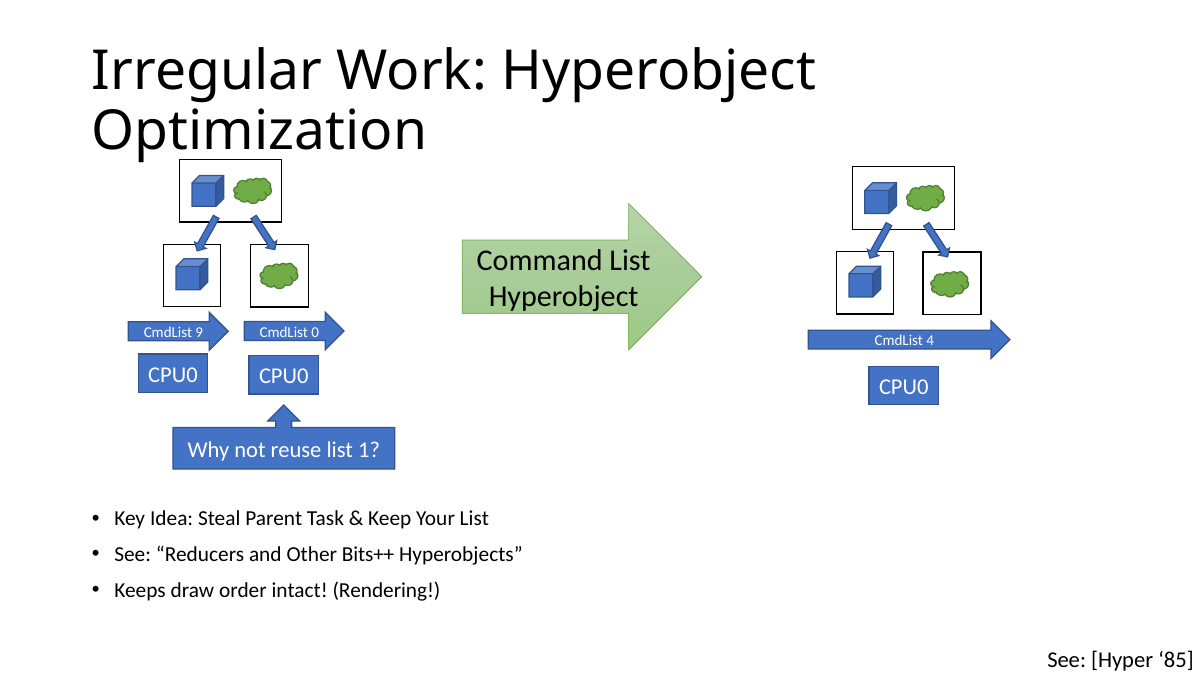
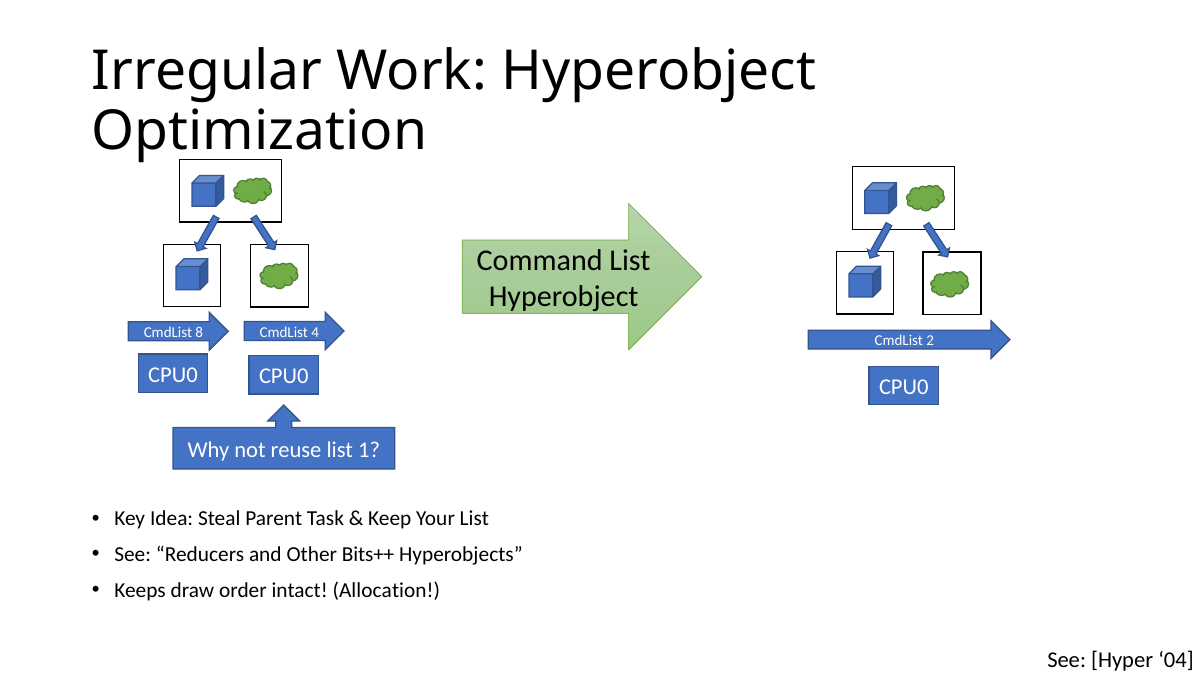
9: 9 -> 8
0: 0 -> 4
4: 4 -> 2
Rendering: Rendering -> Allocation
85: 85 -> 04
